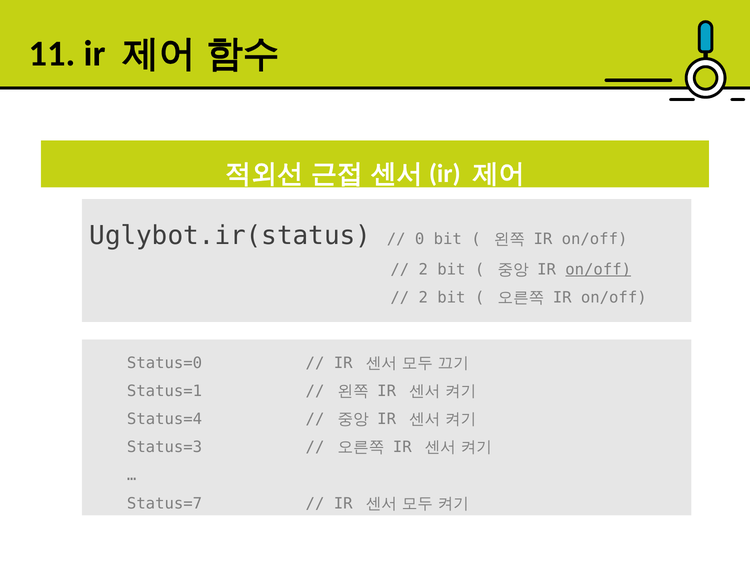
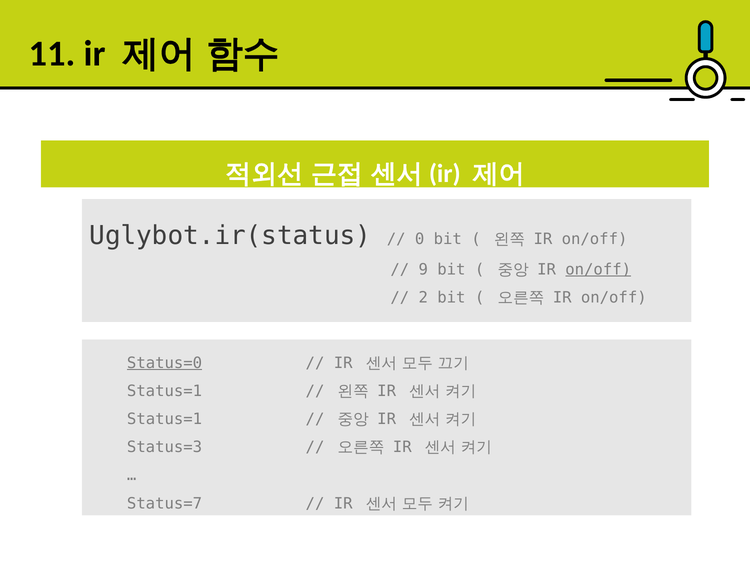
2 at (423, 270): 2 -> 9
Status=0 underline: none -> present
Status=4 at (165, 420): Status=4 -> Status=1
